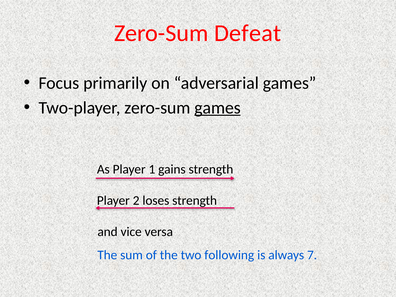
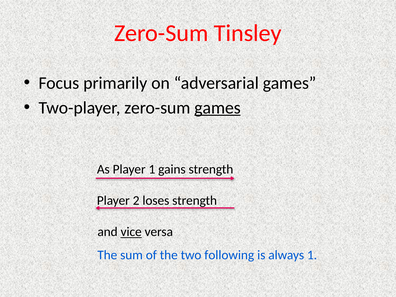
Defeat: Defeat -> Tinsley
vice underline: none -> present
always 7: 7 -> 1
